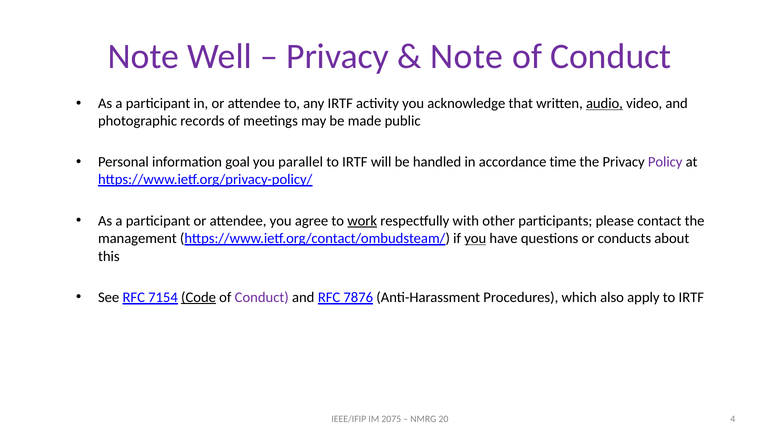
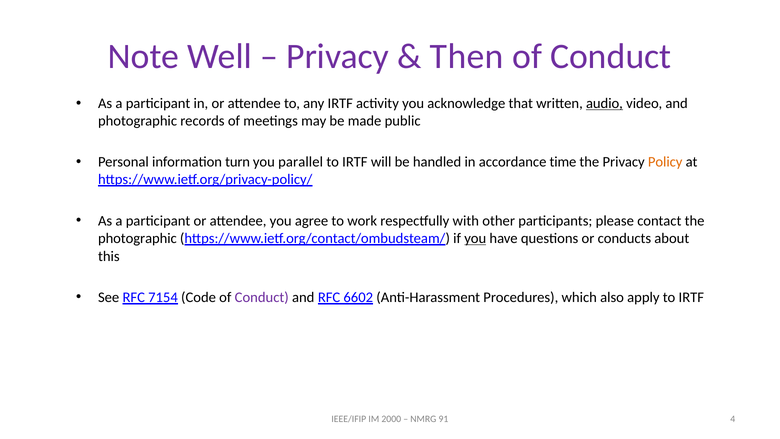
Note at (467, 57): Note -> Then
goal: goal -> turn
Policy colour: purple -> orange
work underline: present -> none
management at (137, 238): management -> photographic
Code underline: present -> none
7876: 7876 -> 6602
2075: 2075 -> 2000
20: 20 -> 91
